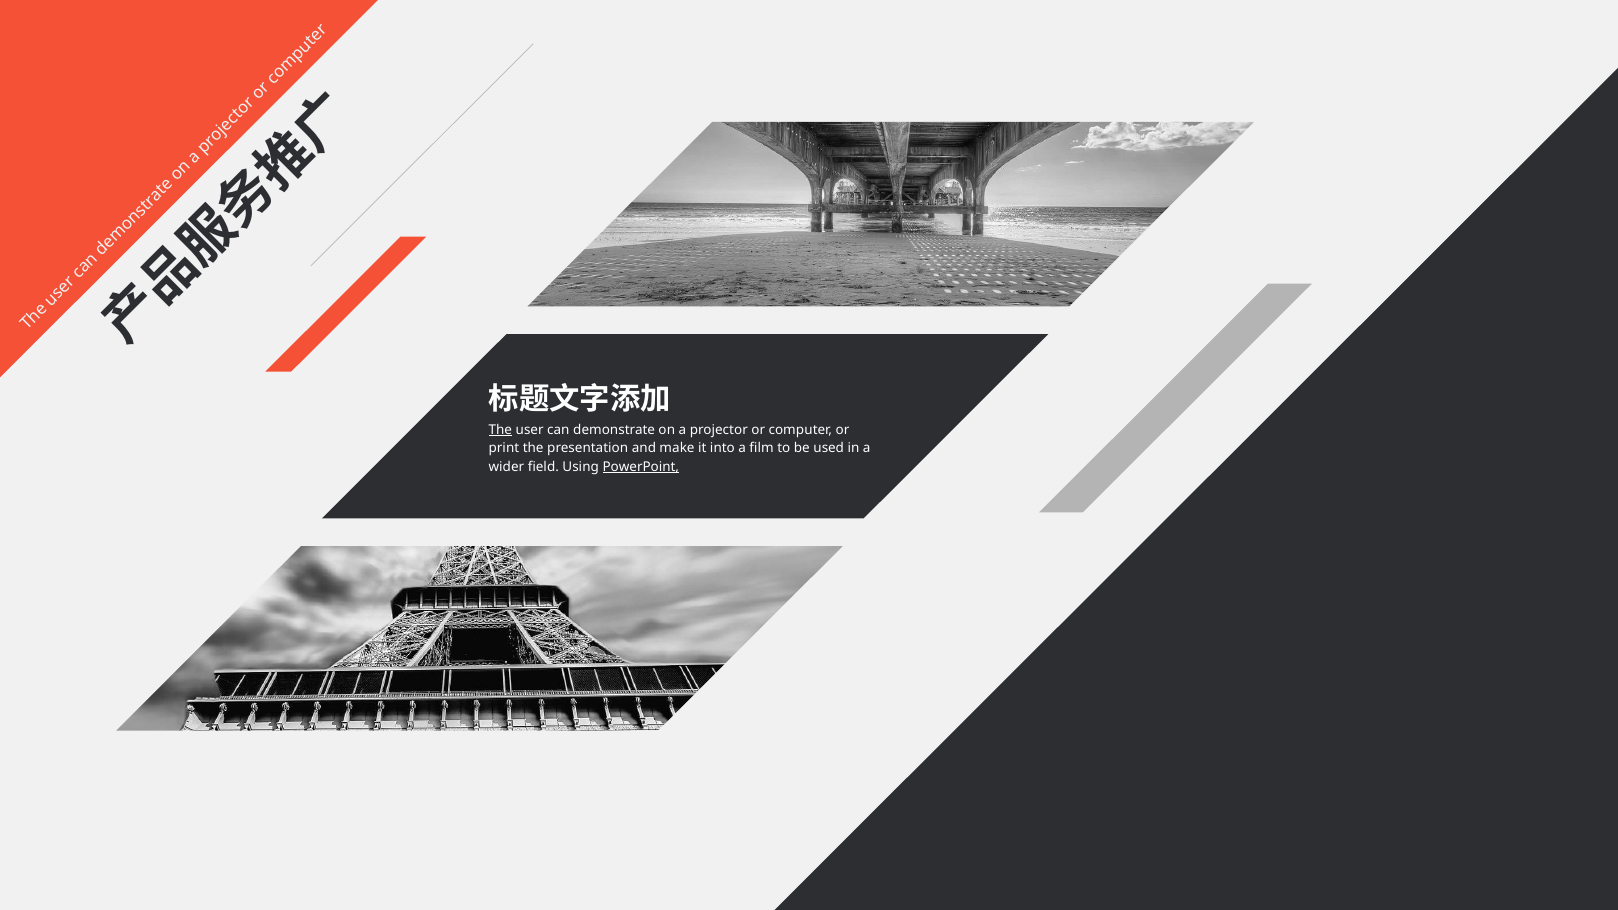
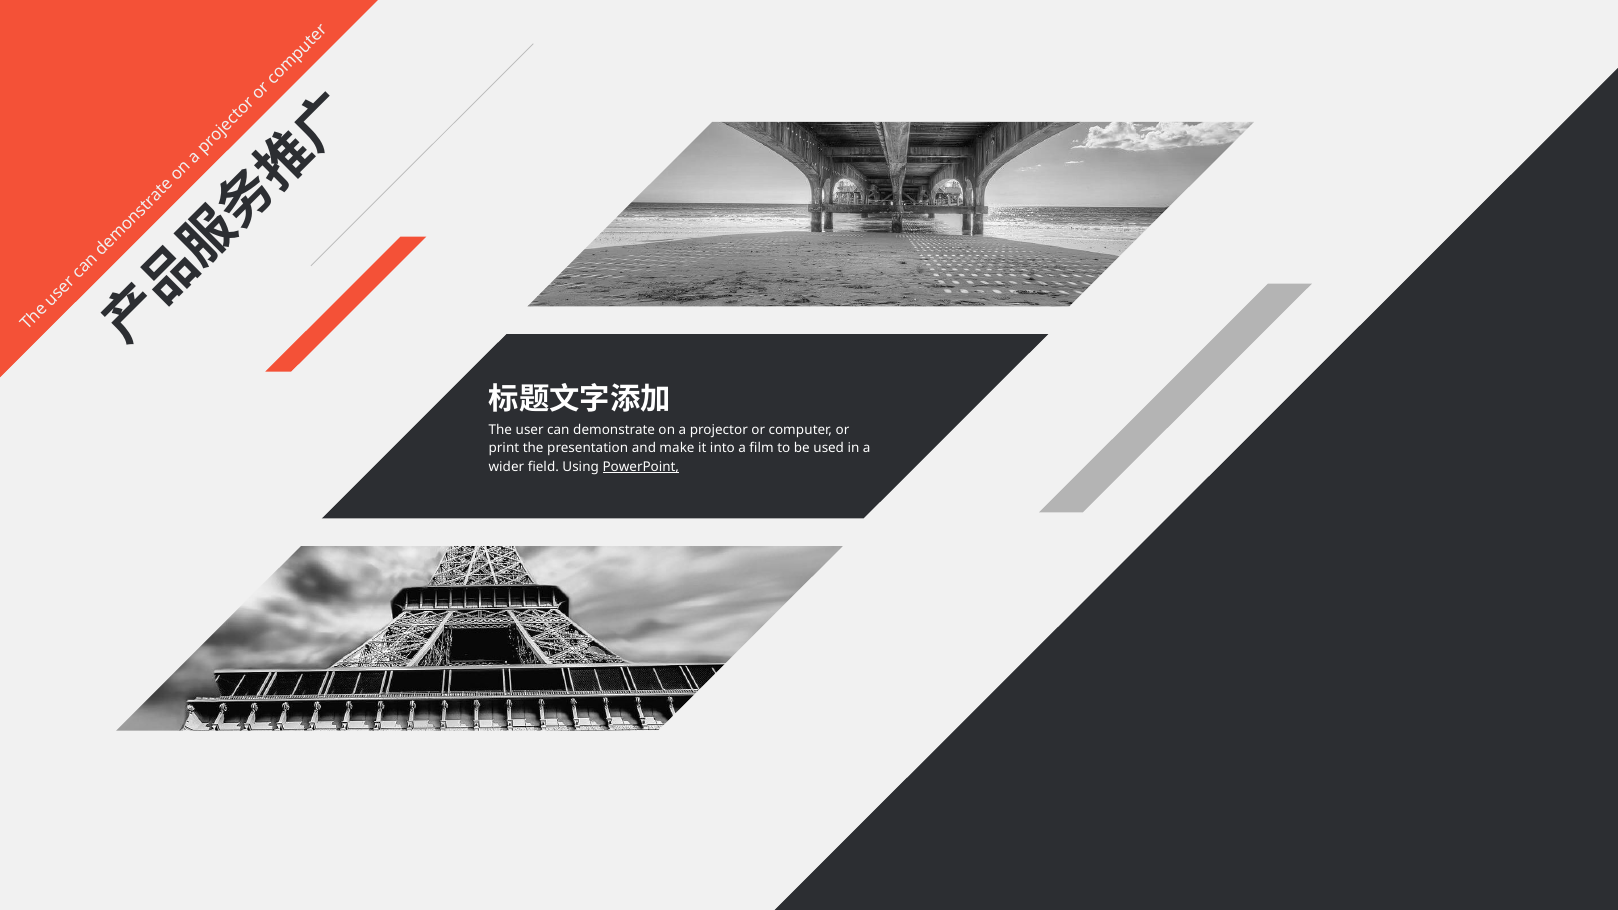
The at (500, 430) underline: present -> none
